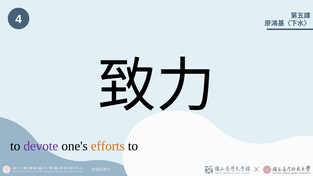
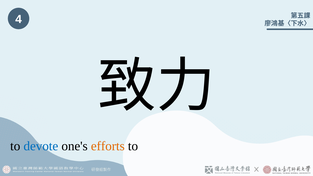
devote colour: purple -> blue
